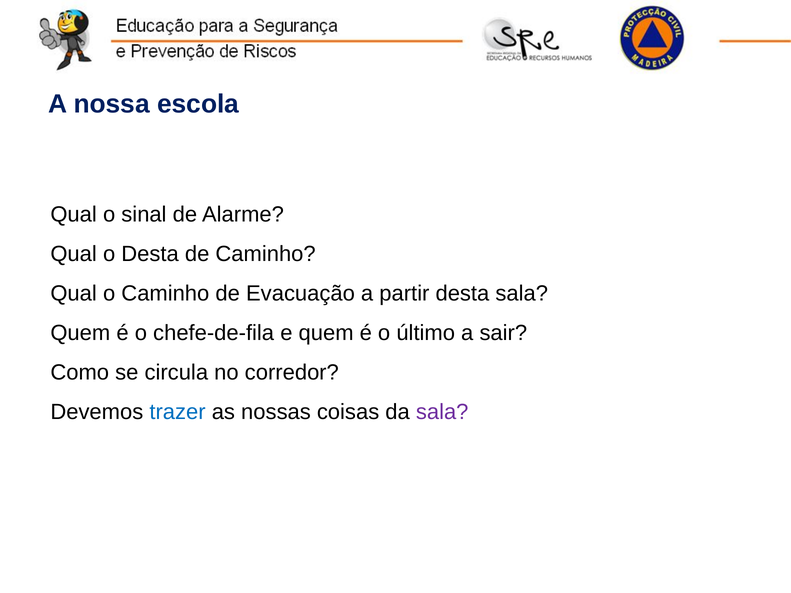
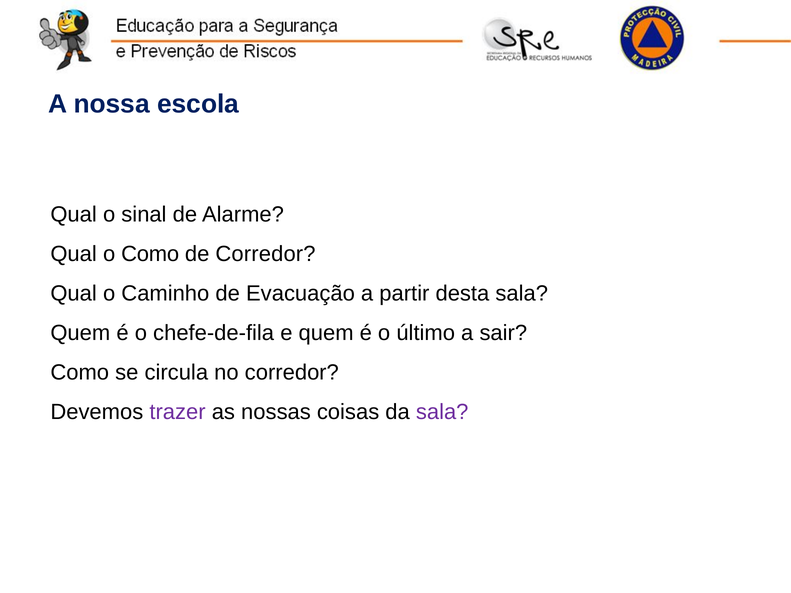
o Desta: Desta -> Como
de Caminho: Caminho -> Corredor
trazer colour: blue -> purple
